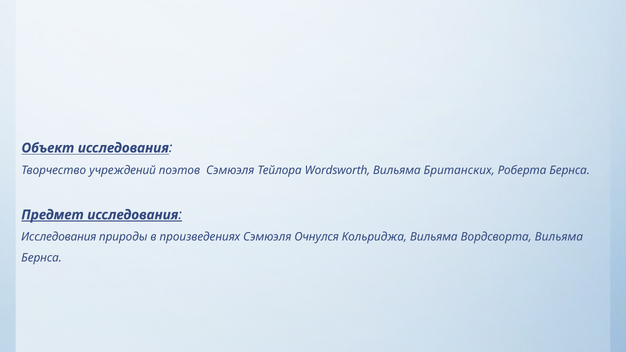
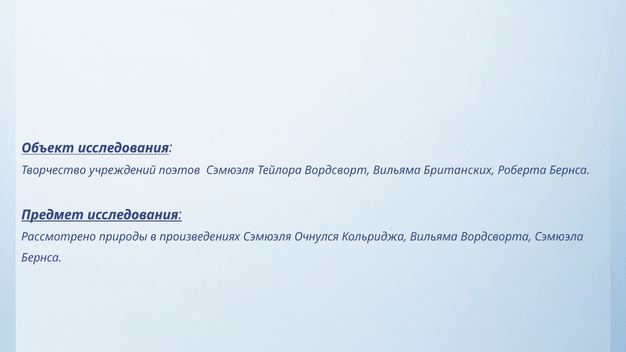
Wordsworth: Wordsworth -> Вордсворт
Исследования at (59, 237): Исследования -> Рассмотрено
Вордсворта Вильяма: Вильяма -> Сэмюэла
